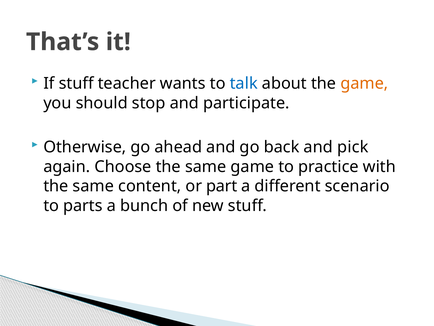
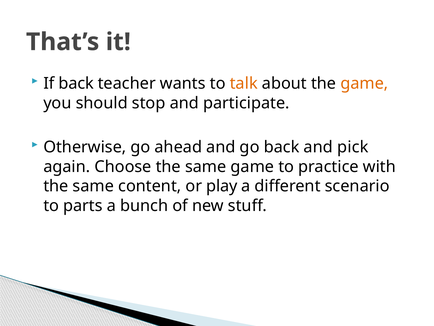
If stuff: stuff -> back
talk colour: blue -> orange
part: part -> play
